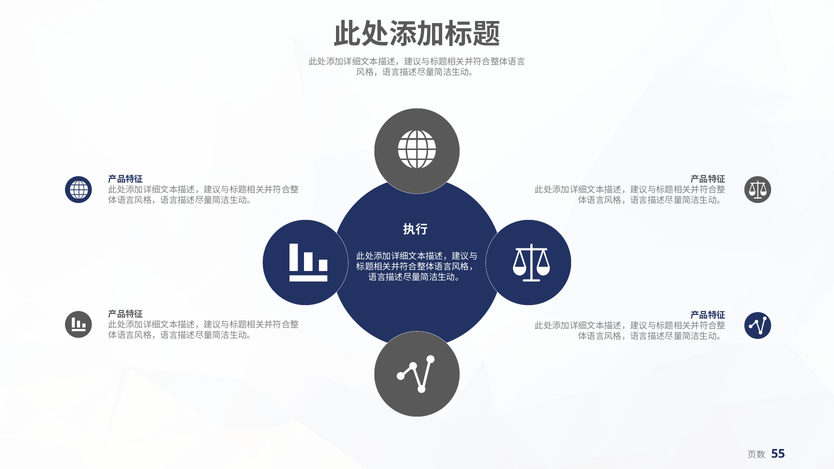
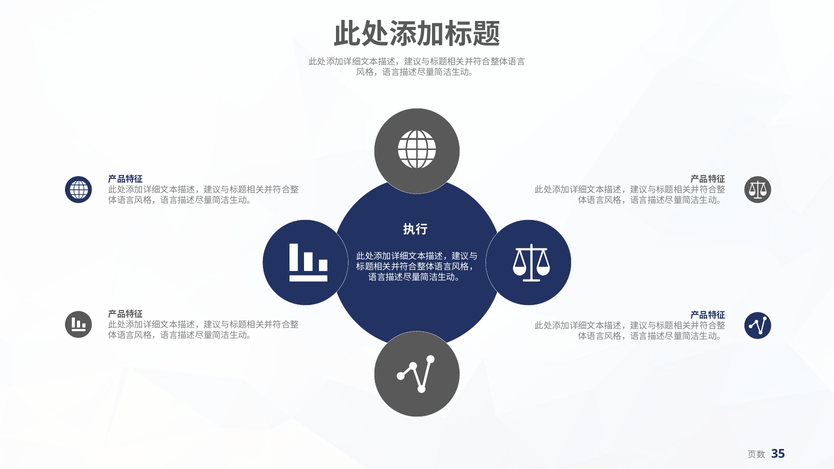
55: 55 -> 35
